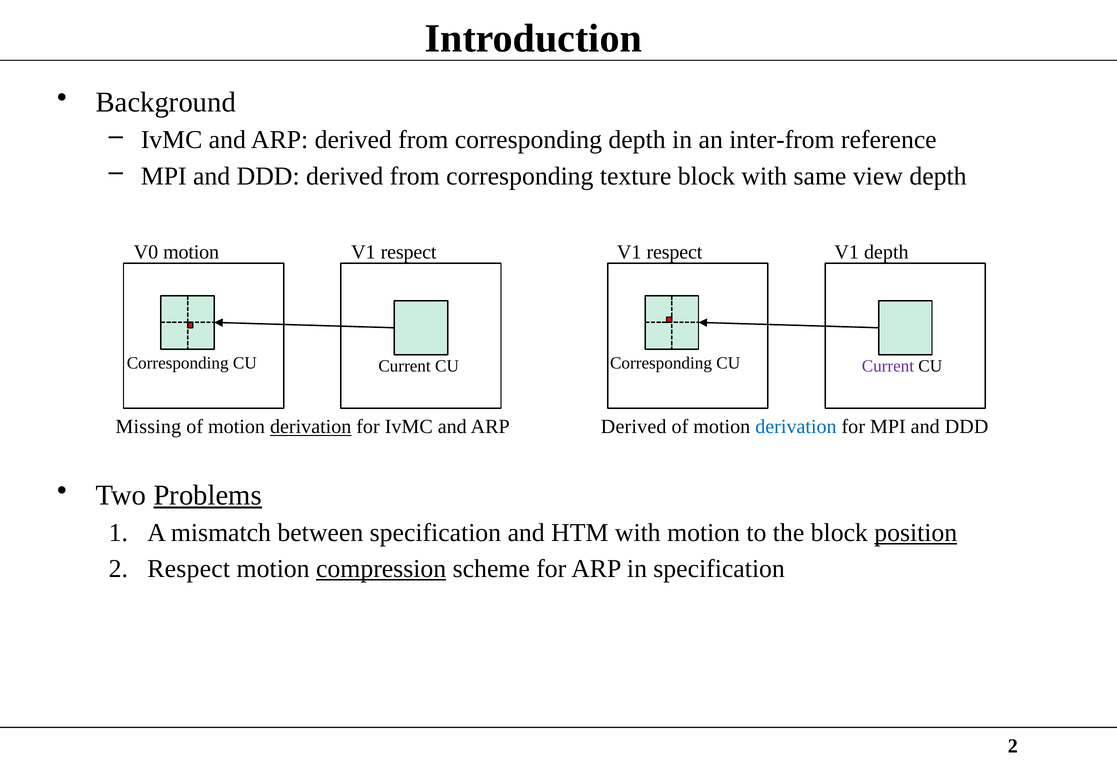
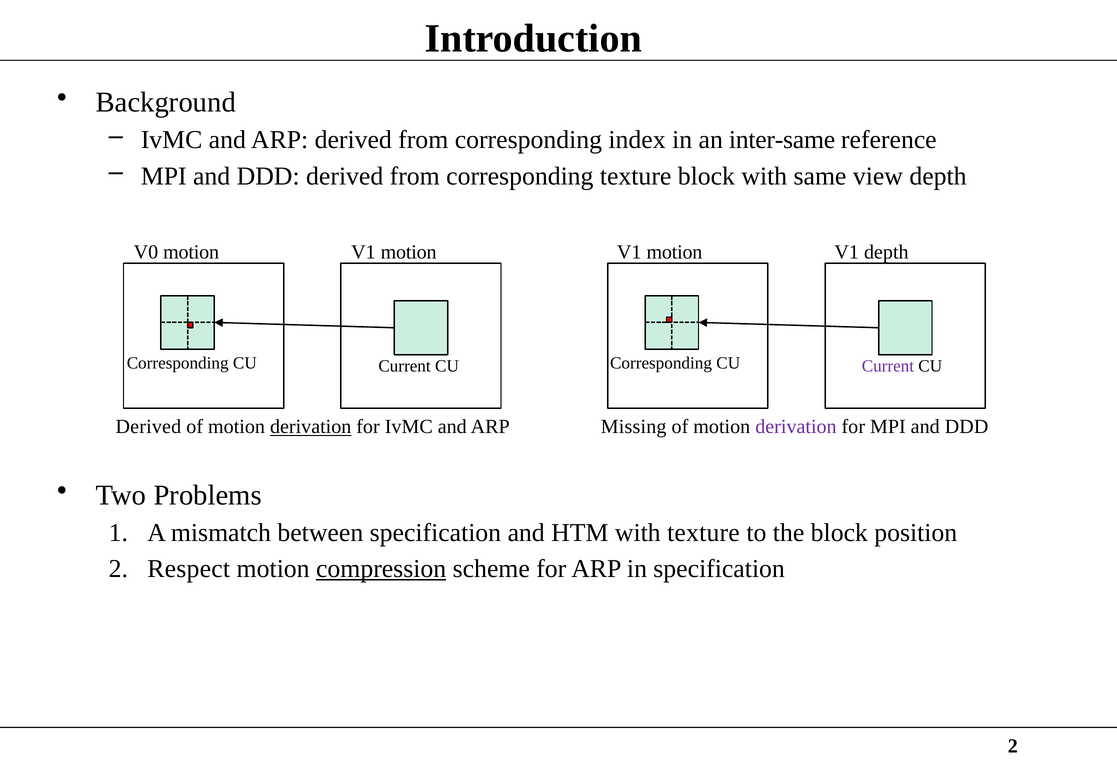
corresponding depth: depth -> index
inter-from: inter-from -> inter-same
respect at (409, 252): respect -> motion
respect at (674, 252): respect -> motion
Missing at (148, 427): Missing -> Derived
Derived at (634, 427): Derived -> Missing
derivation at (796, 427) colour: blue -> purple
Problems underline: present -> none
with motion: motion -> texture
position underline: present -> none
